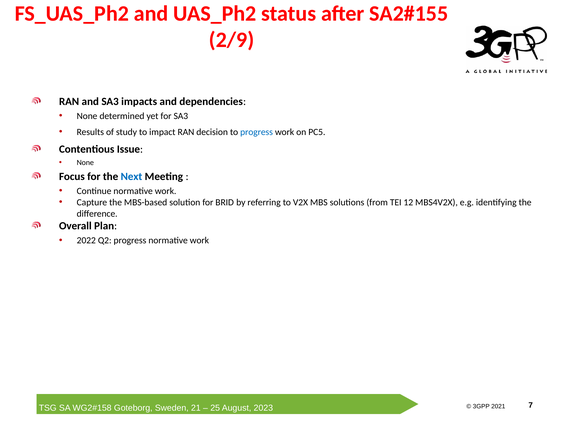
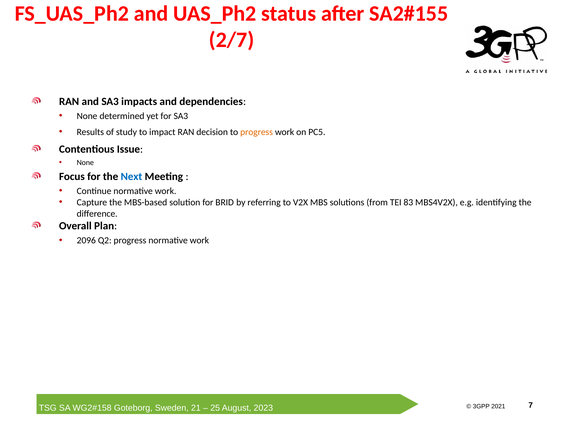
2/9: 2/9 -> 2/7
progress at (257, 132) colour: blue -> orange
12: 12 -> 83
2022: 2022 -> 2096
